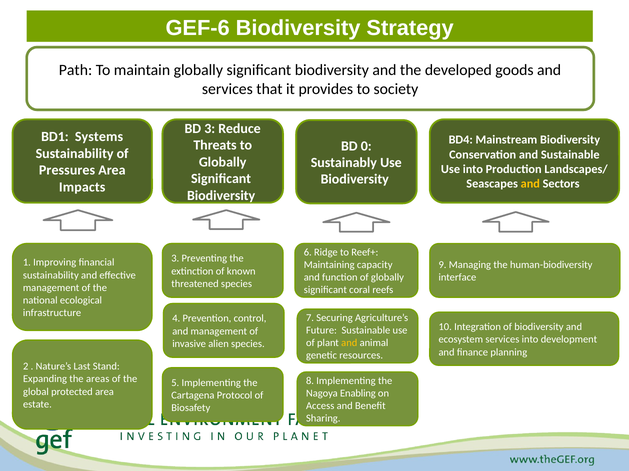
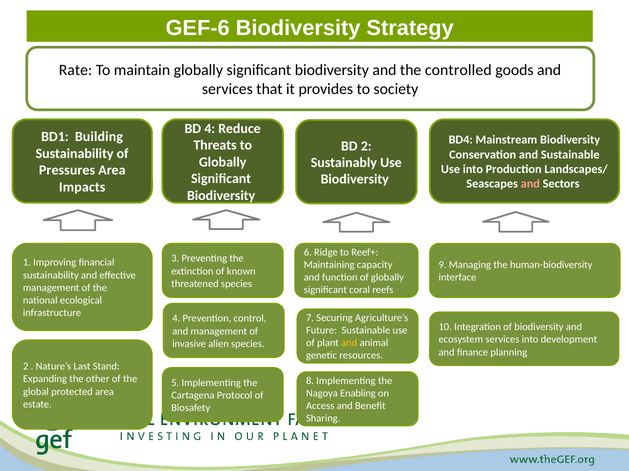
Path: Path -> Rate
developed: developed -> controlled
BD 3: 3 -> 4
Systems: Systems -> Building
BD 0: 0 -> 2
and at (530, 184) colour: yellow -> pink
areas: areas -> other
